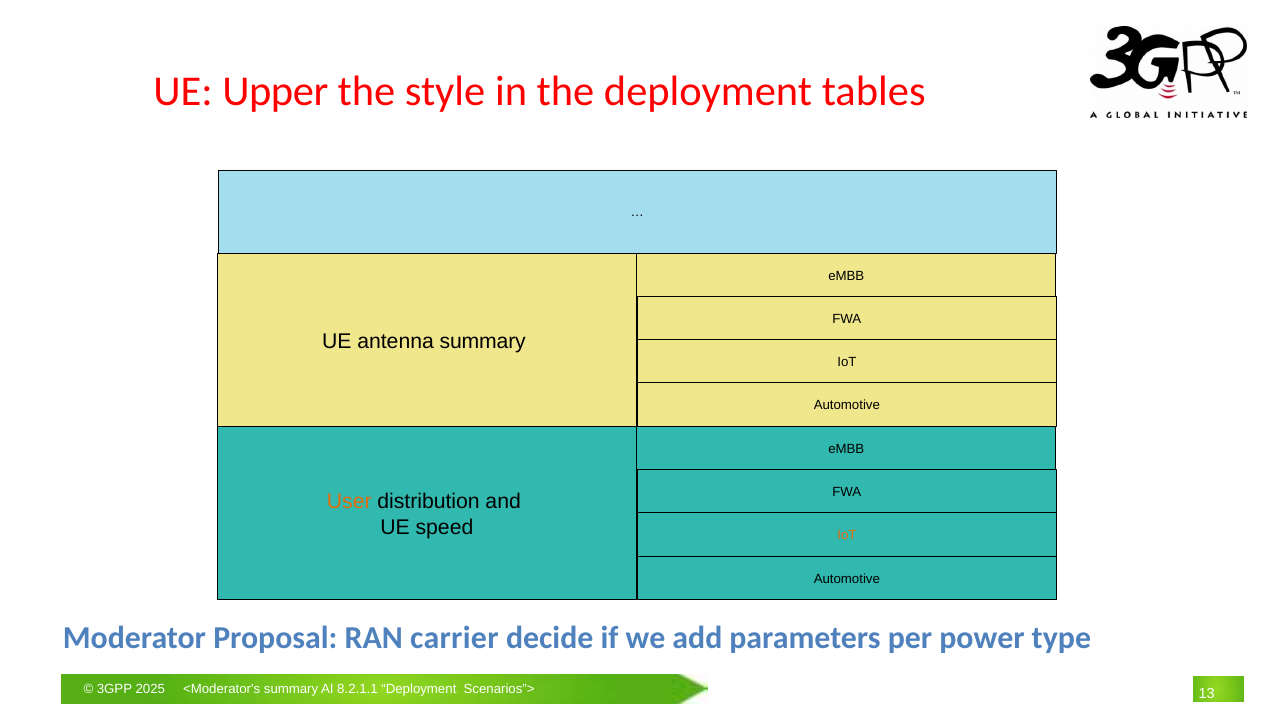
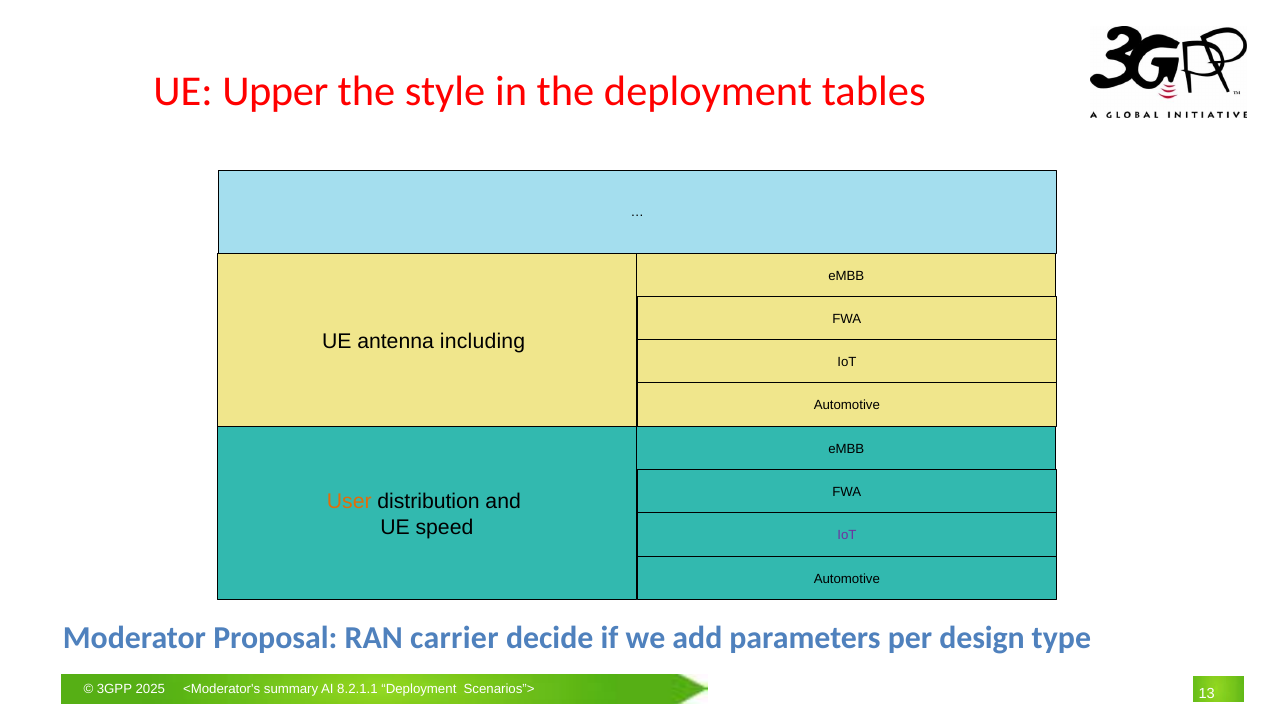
antenna summary: summary -> including
IoT at (847, 535) colour: orange -> purple
power: power -> design
